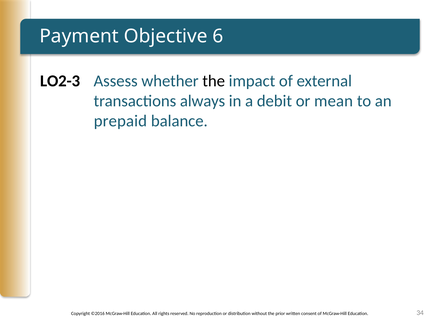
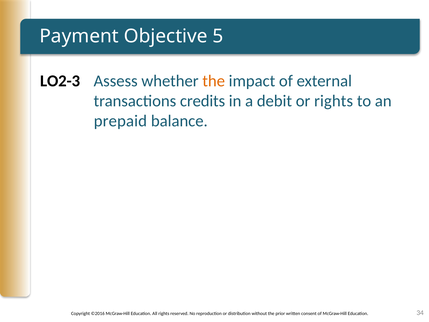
6: 6 -> 5
the at (214, 81) colour: black -> orange
always: always -> credits
or mean: mean -> rights
